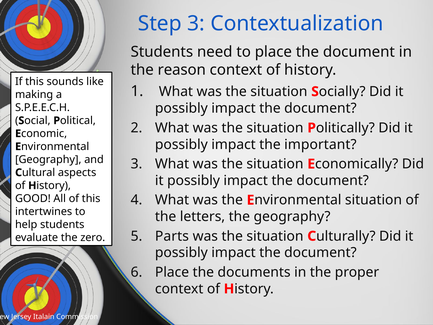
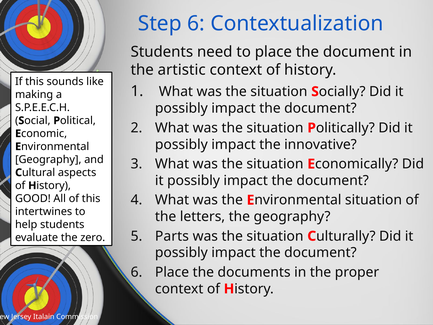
Step 3: 3 -> 6
reason: reason -> artistic
important: important -> innovative
